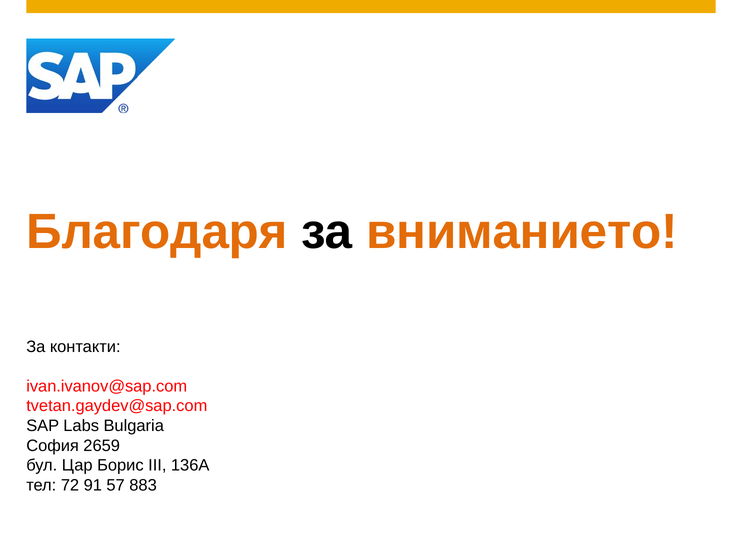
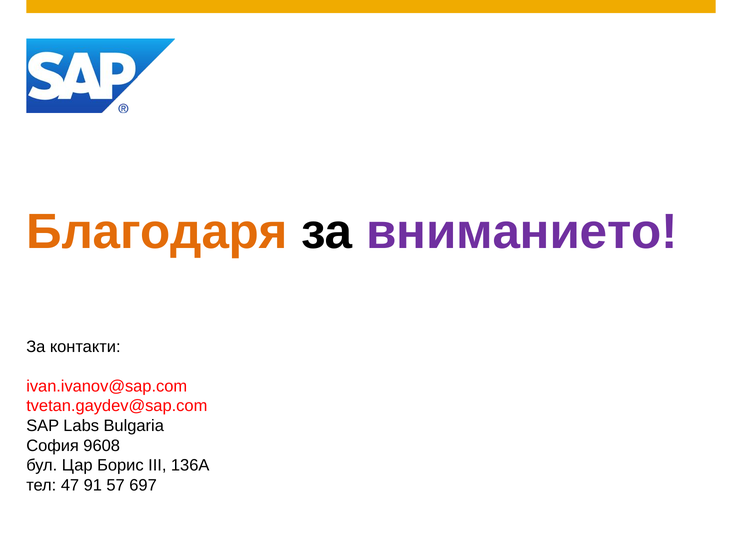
вниманието colour: orange -> purple
2659: 2659 -> 9608
72: 72 -> 47
883: 883 -> 697
